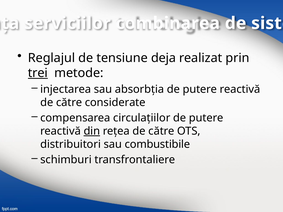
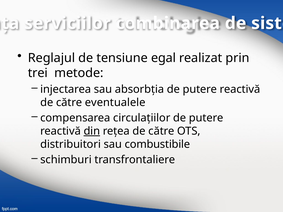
deja: deja -> egal
trei underline: present -> none
considerate: considerate -> eventualele
